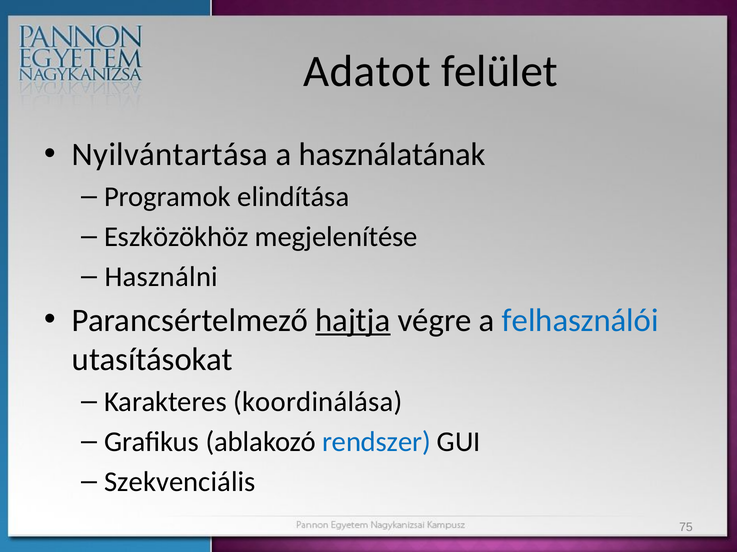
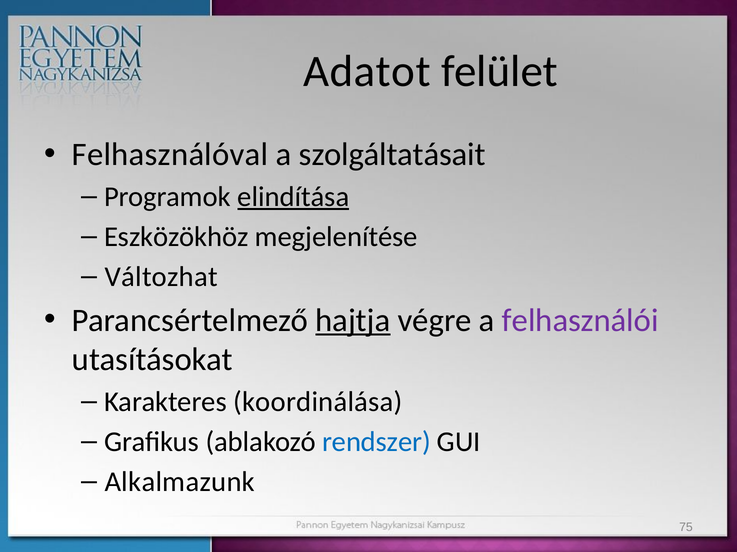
Nyilvántartása: Nyilvántartása -> Felhasználóval
használatának: használatának -> szolgáltatásait
elindítása underline: none -> present
Használni: Használni -> Változhat
felhasználói colour: blue -> purple
Szekvenciális: Szekvenciális -> Alkalmazunk
